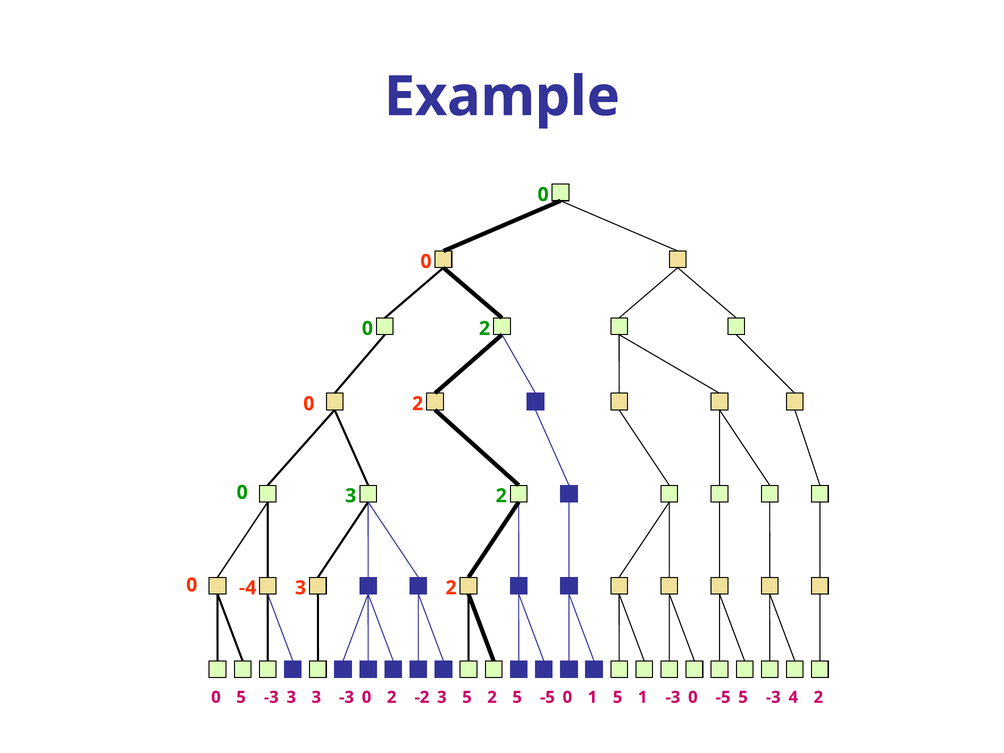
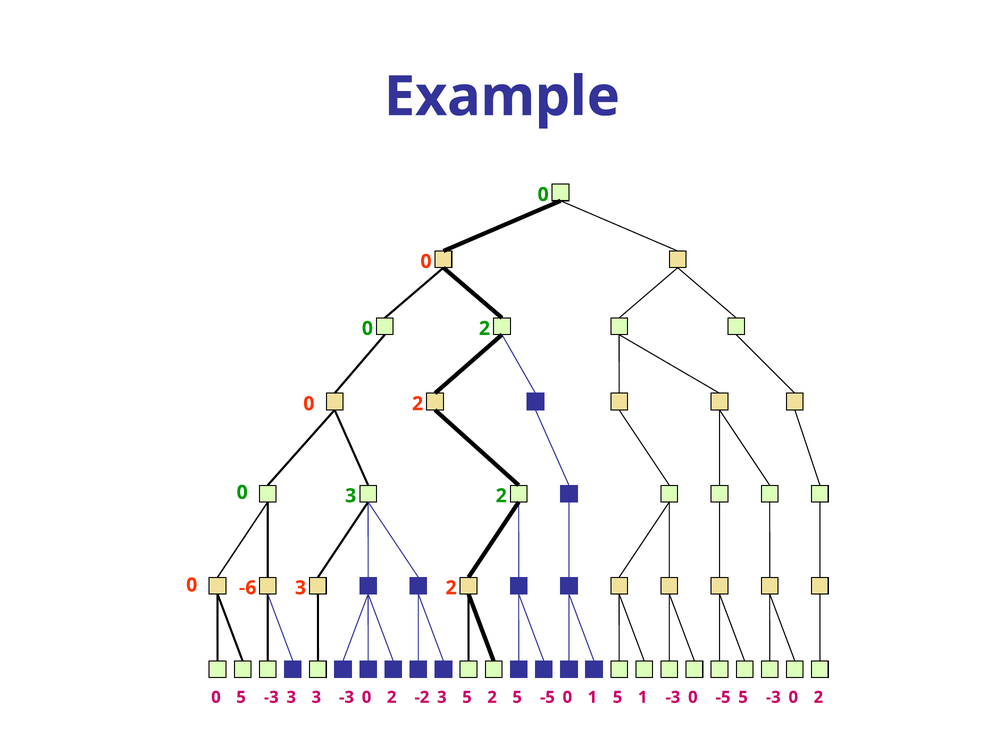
-4: -4 -> -6
4 at (793, 697): 4 -> 0
